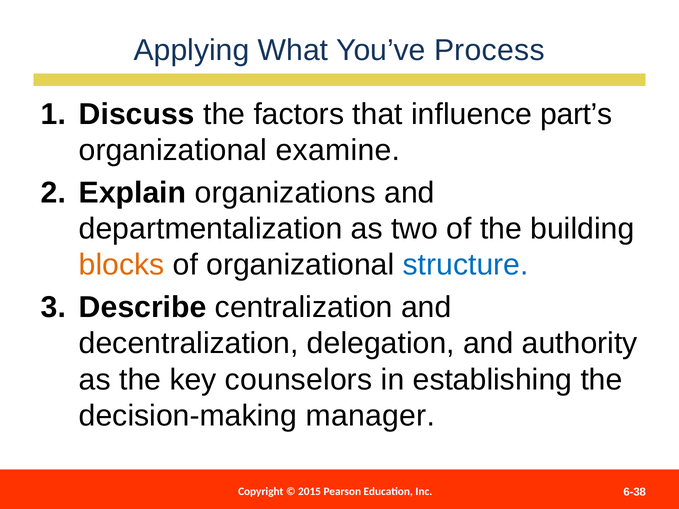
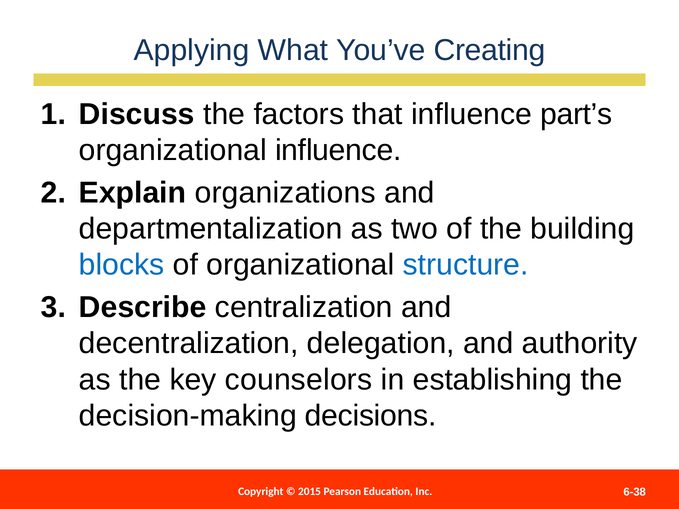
Process: Process -> Creating
organizational examine: examine -> influence
blocks colour: orange -> blue
manager: manager -> decisions
